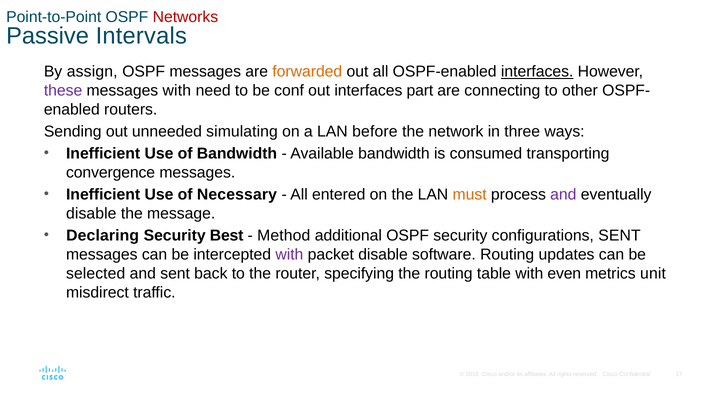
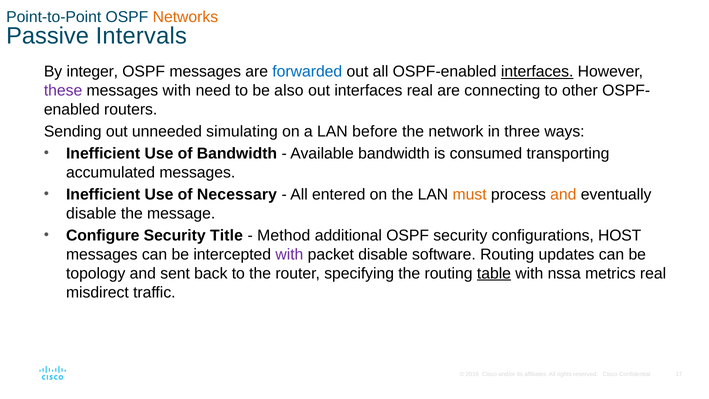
Networks colour: red -> orange
assign: assign -> integer
forwarded colour: orange -> blue
conf: conf -> also
interfaces part: part -> real
convergence: convergence -> accumulated
and at (563, 195) colour: purple -> orange
Declaring: Declaring -> Configure
Best: Best -> Title
configurations SENT: SENT -> HOST
selected: selected -> topology
table underline: none -> present
even: even -> nssa
metrics unit: unit -> real
